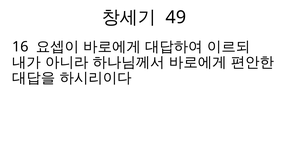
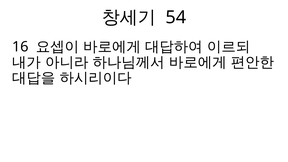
49: 49 -> 54
